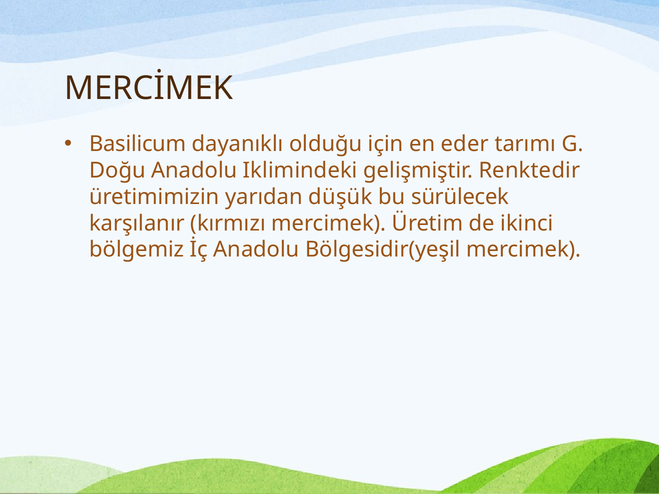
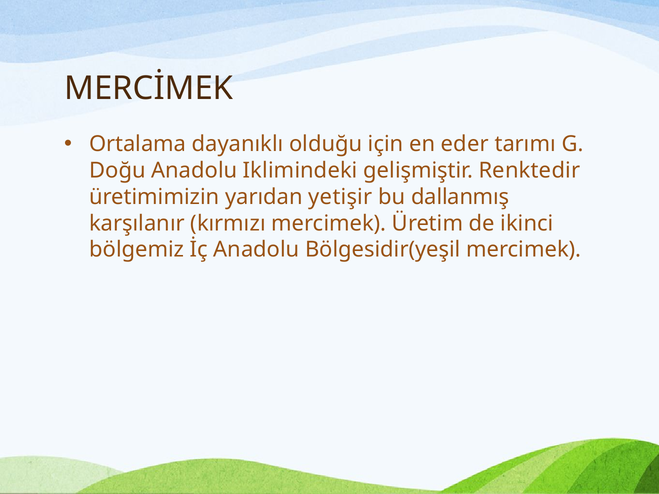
Basilicum: Basilicum -> Ortalama
düşük: düşük -> yetişir
sürülecek: sürülecek -> dallanmış
